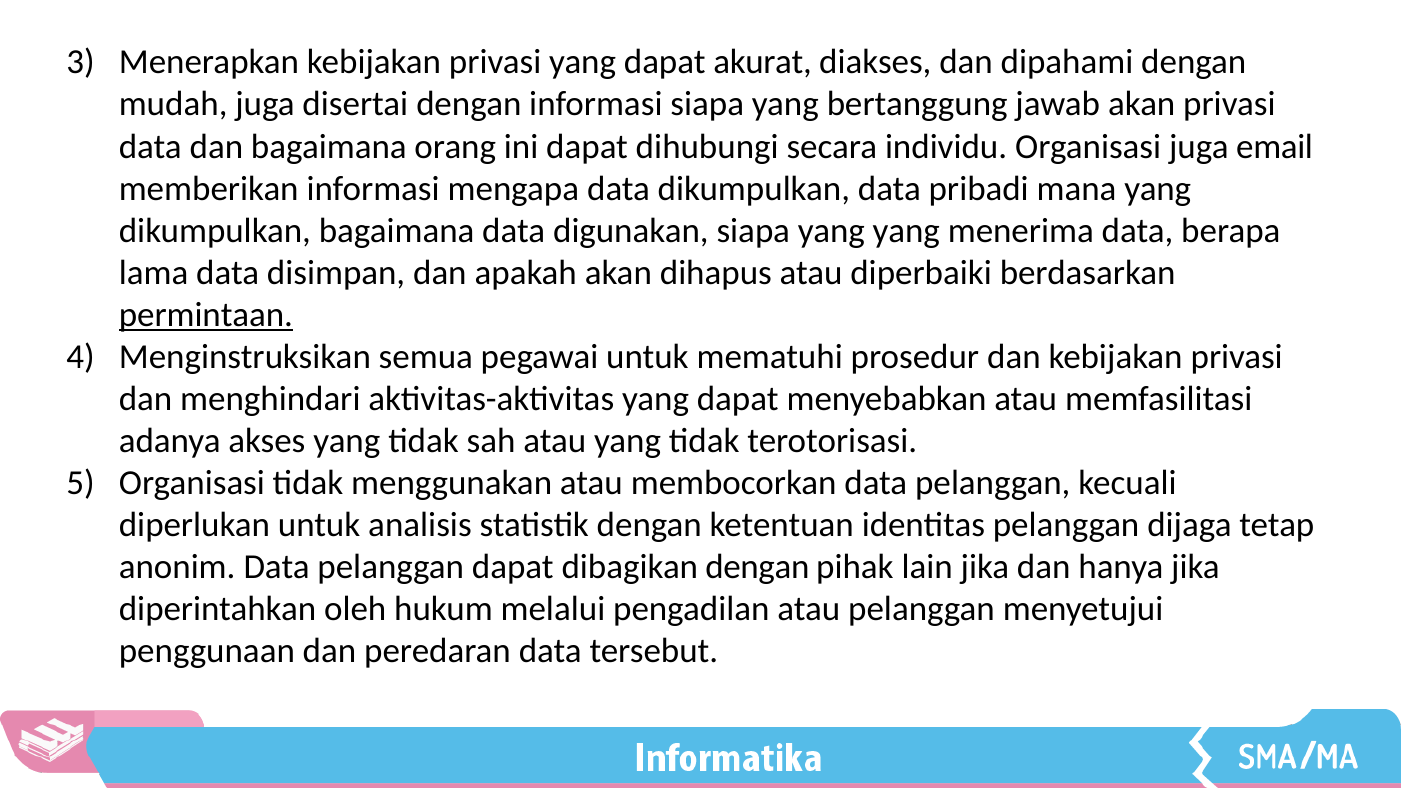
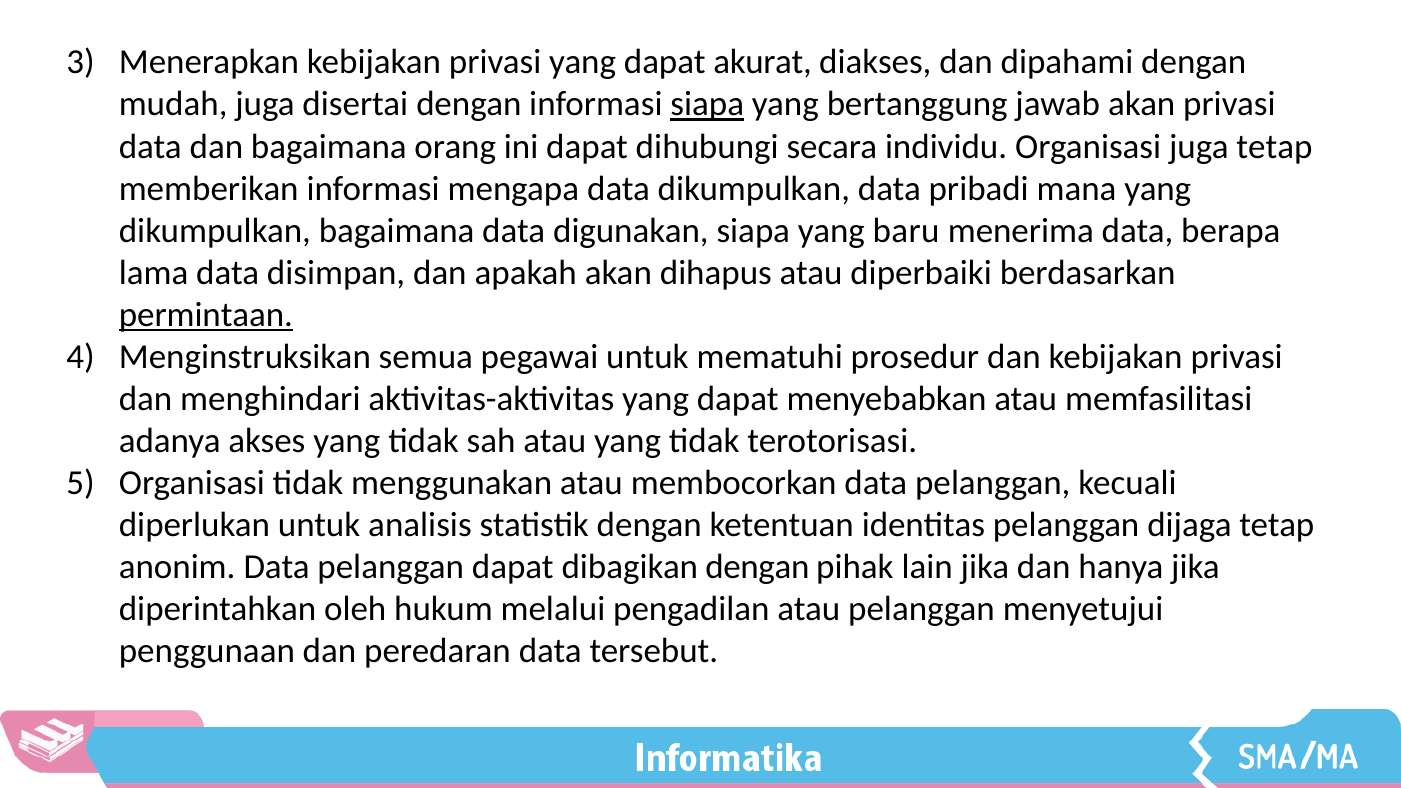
siapa at (707, 104) underline: none -> present
juga email: email -> tetap
yang yang: yang -> baru
